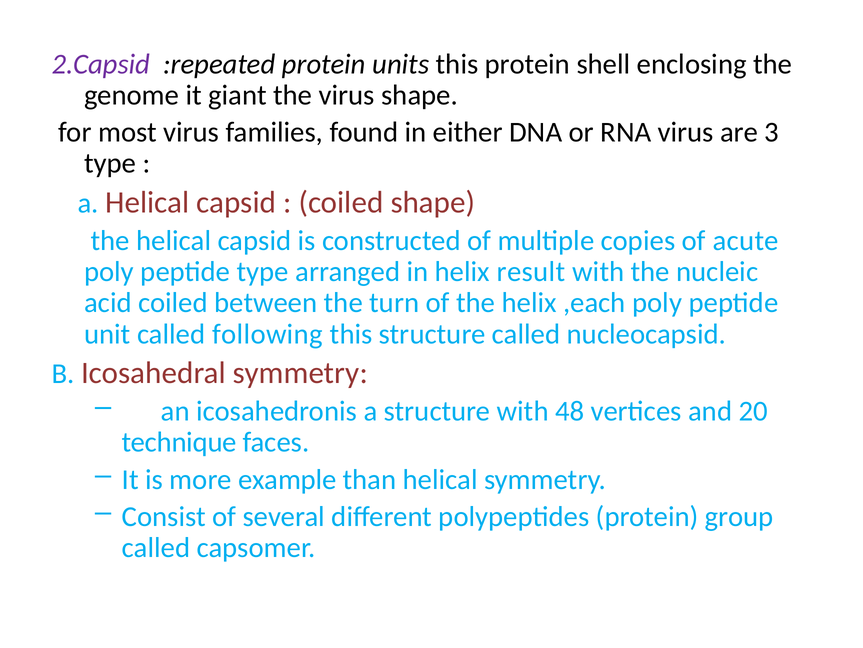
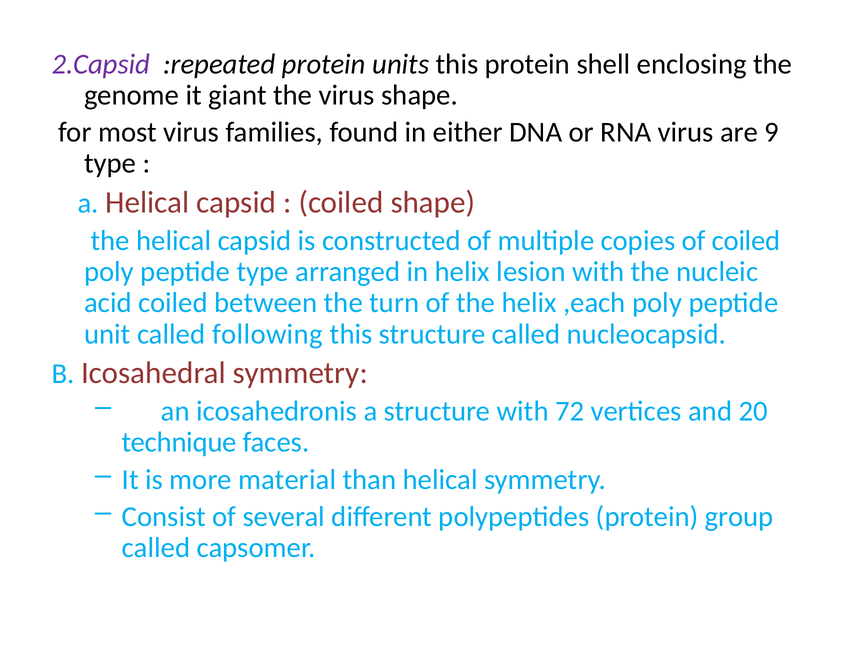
3: 3 -> 9
of acute: acute -> coiled
result: result -> lesion
48: 48 -> 72
example: example -> material
